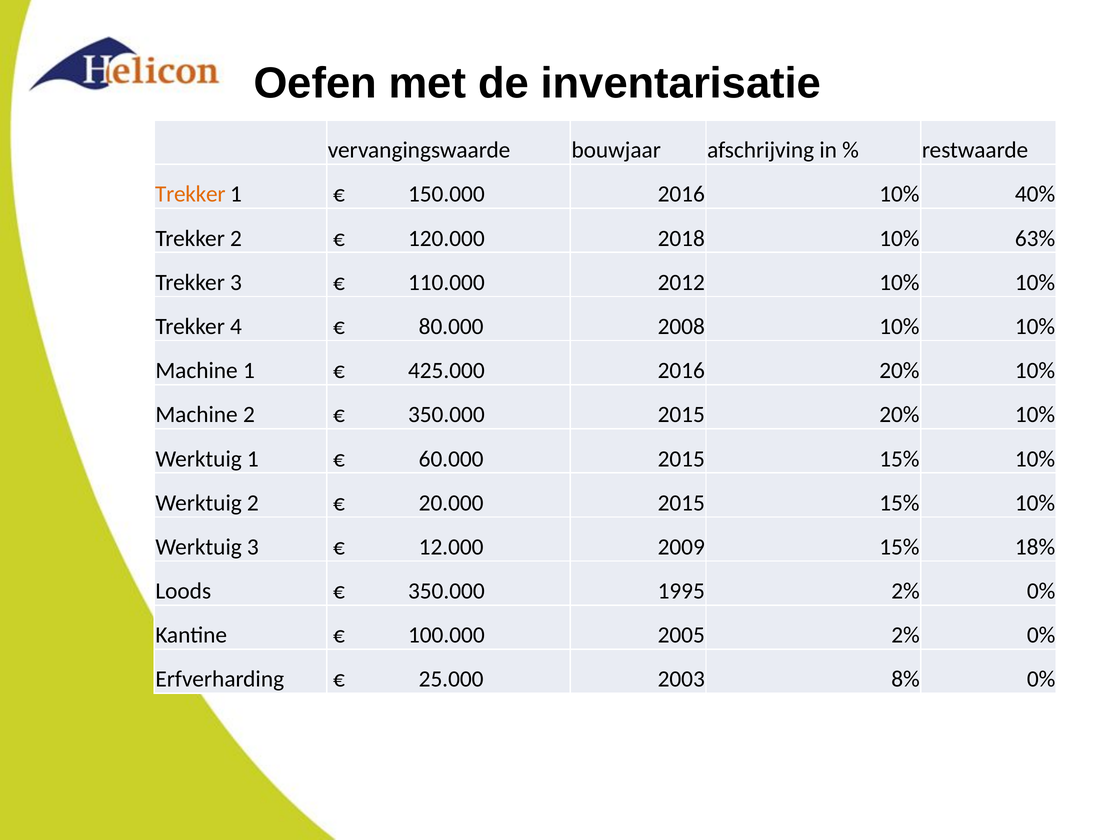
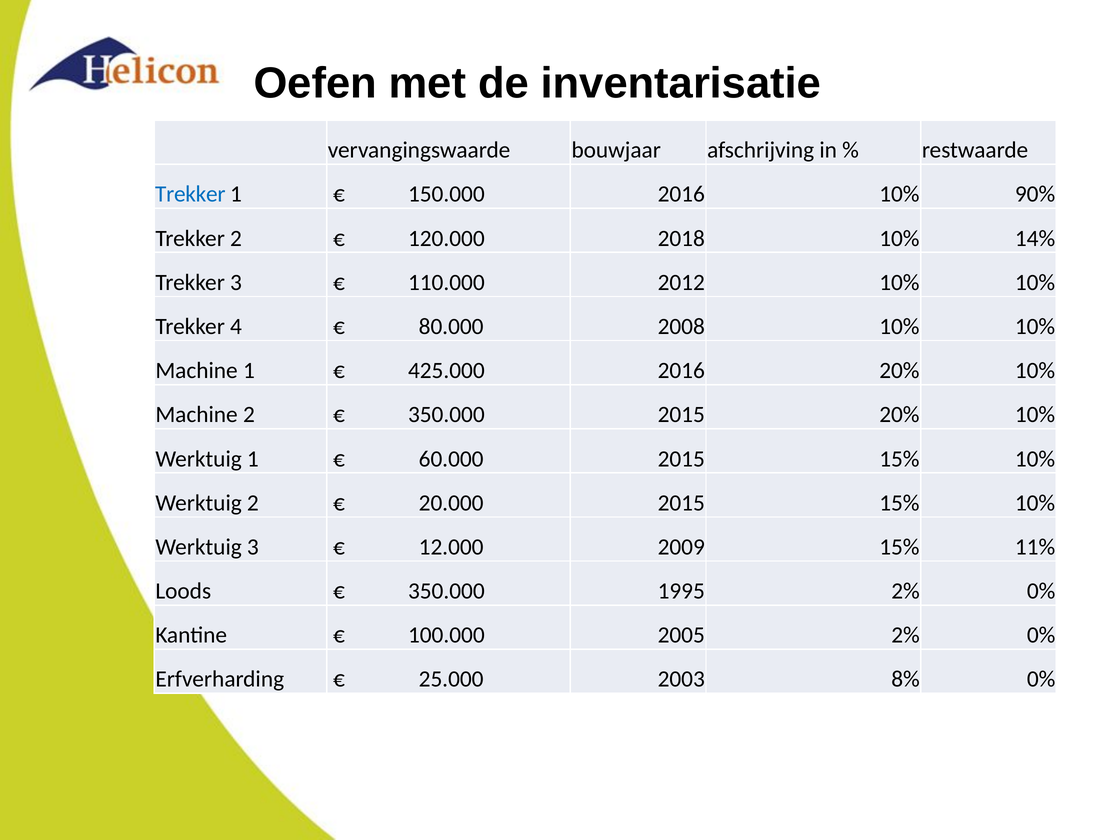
Trekker at (190, 194) colour: orange -> blue
40%: 40% -> 90%
63%: 63% -> 14%
18%: 18% -> 11%
